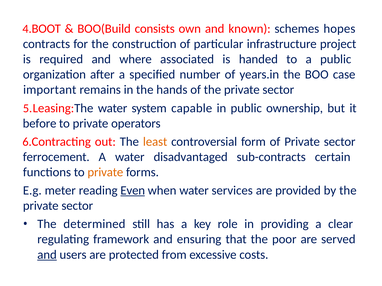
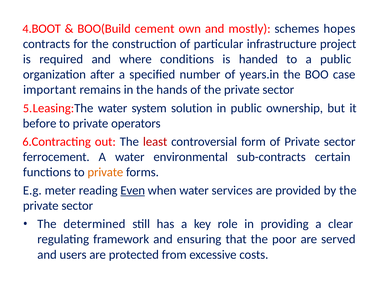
consists: consists -> cement
known: known -> mostly
associated: associated -> conditions
capable: capable -> solution
least colour: orange -> red
disadvantaged: disadvantaged -> environmental
and at (47, 255) underline: present -> none
